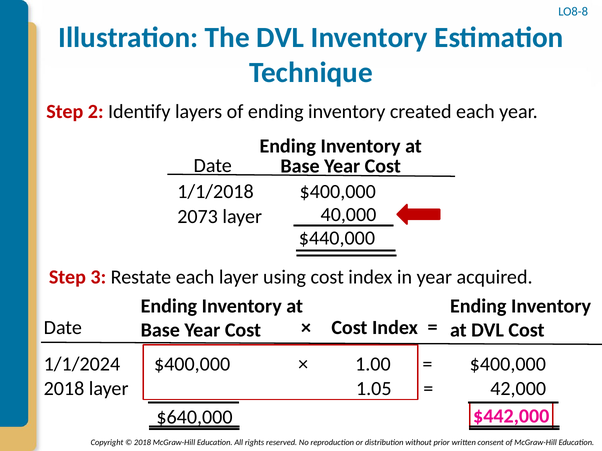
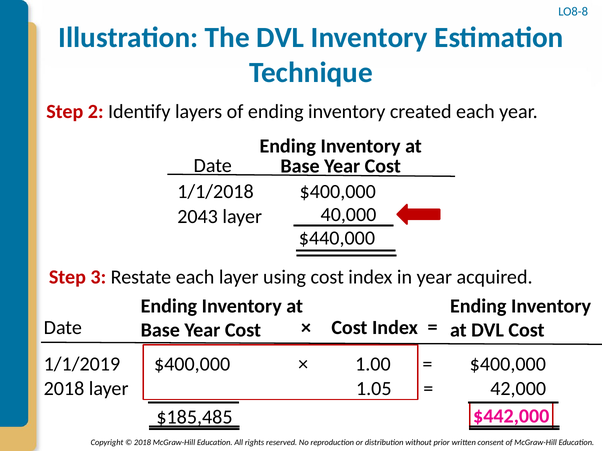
2073: 2073 -> 2043
1/1/2024: 1/1/2024 -> 1/1/2019
$640,000: $640,000 -> $185,485
